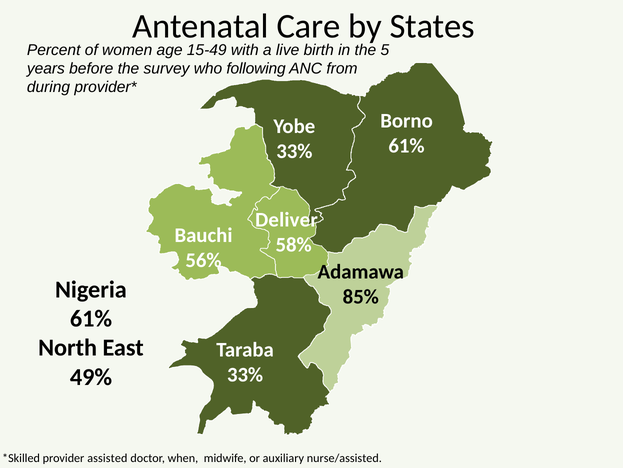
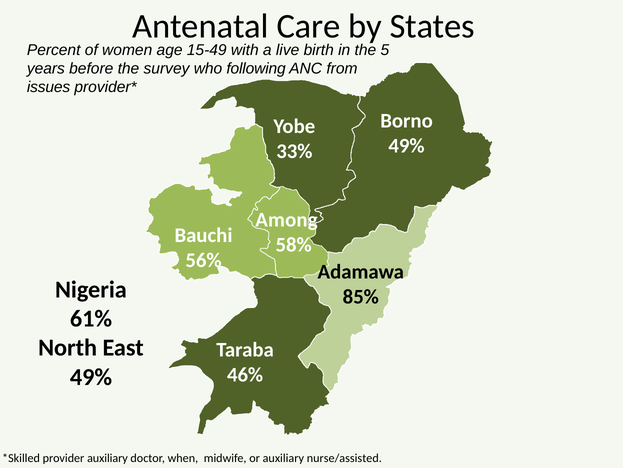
during: during -> issues
61% at (407, 146): 61% -> 49%
Deliver: Deliver -> Among
33% at (245, 374): 33% -> 46%
provider assisted: assisted -> auxiliary
